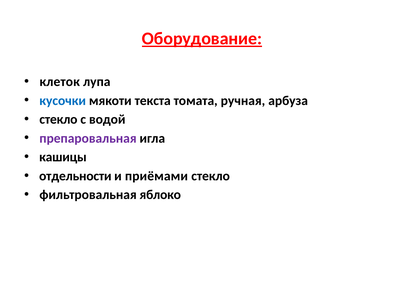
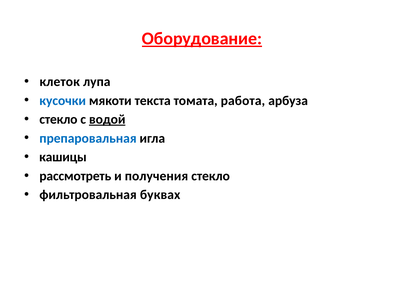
ручная: ручная -> работа
водой underline: none -> present
препаровальная colour: purple -> blue
отдельности: отдельности -> рассмотреть
приёмами: приёмами -> получения
яблоко: яблоко -> буквах
